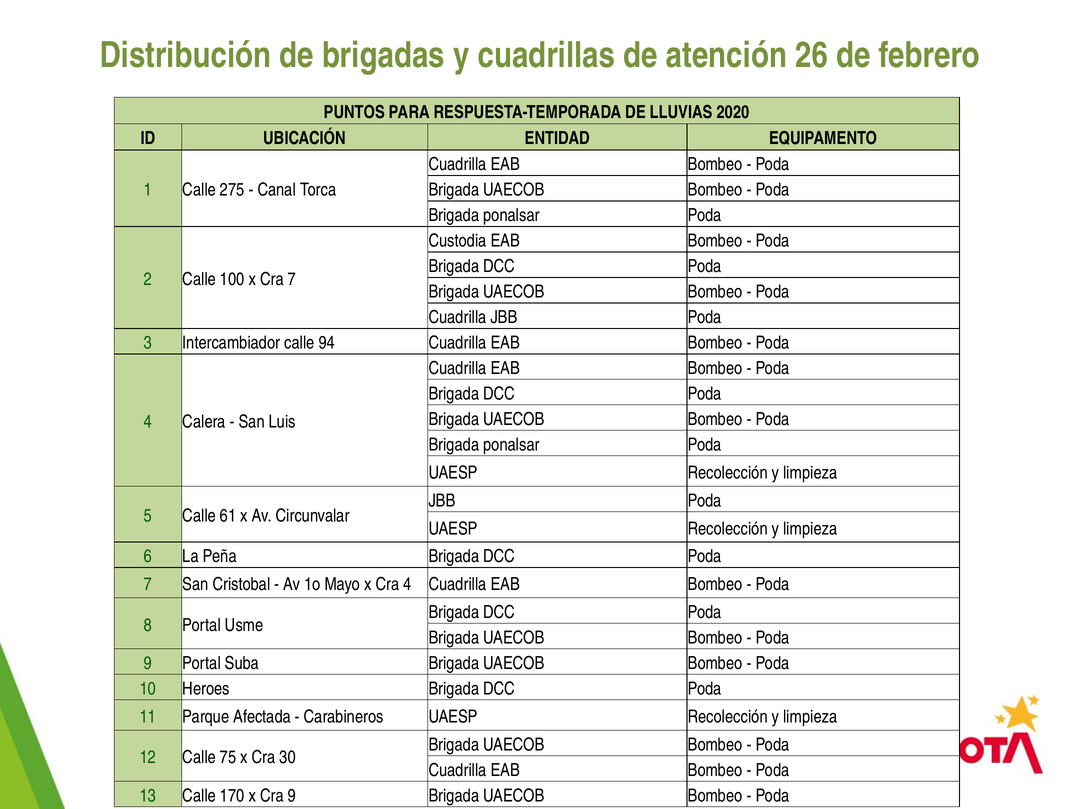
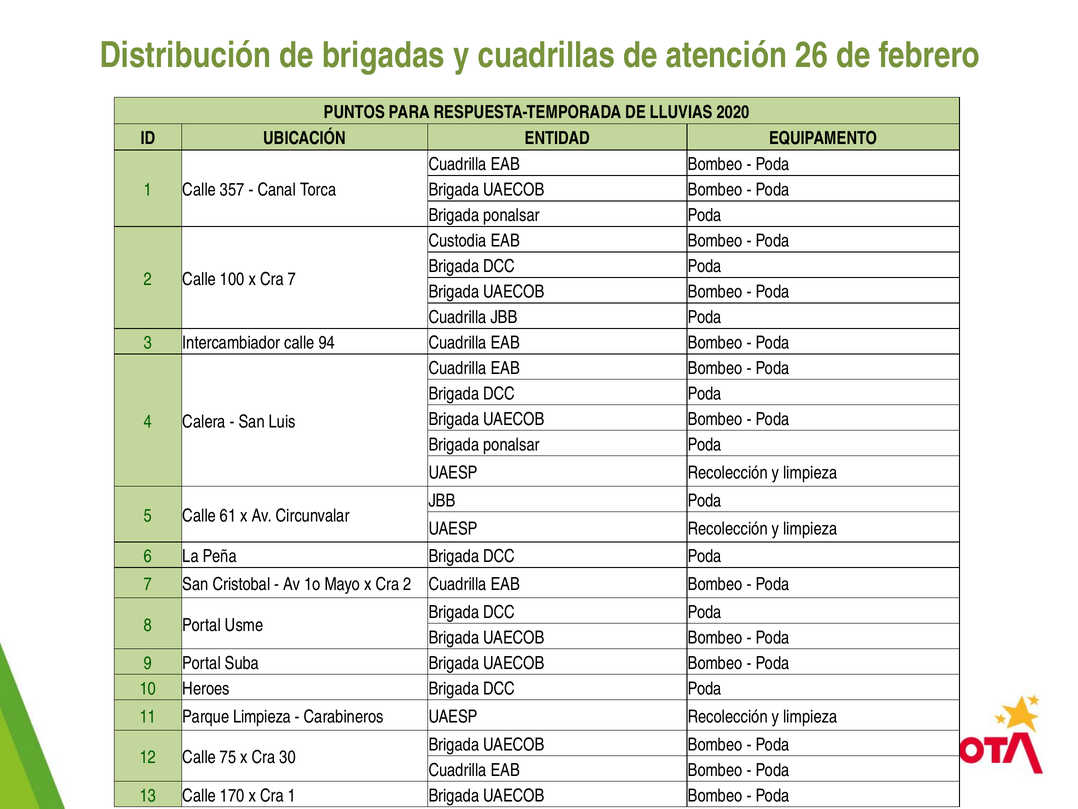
275: 275 -> 357
Cra 4: 4 -> 2
Parque Afectada: Afectada -> Limpieza
Cra 9: 9 -> 1
